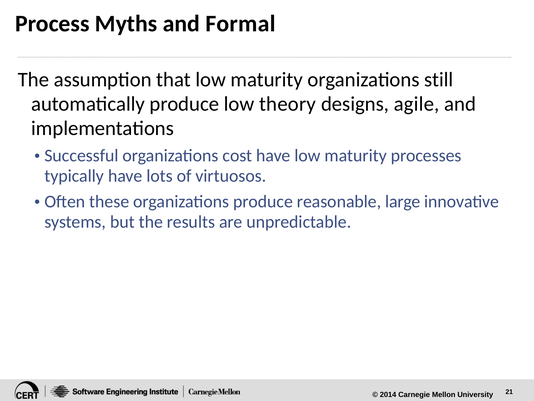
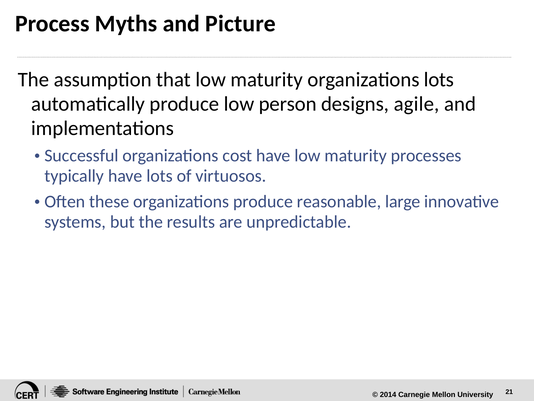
Formal: Formal -> Picture
organizations still: still -> lots
theory: theory -> person
